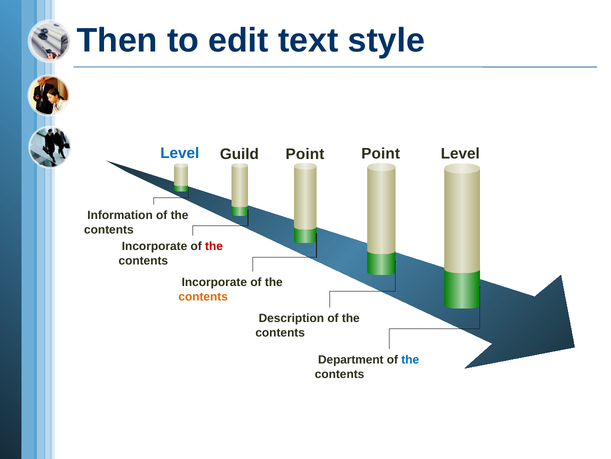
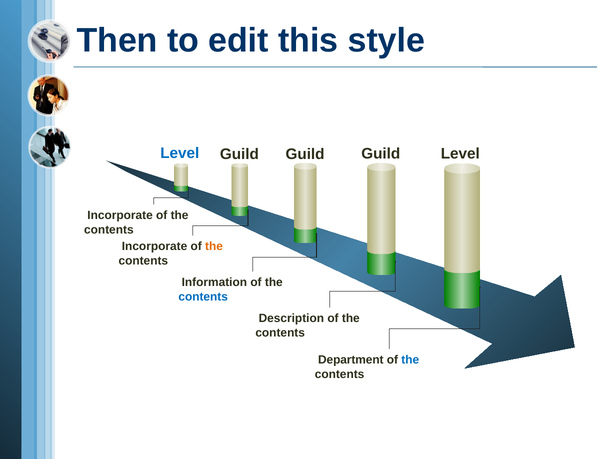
text: text -> this
Point at (381, 154): Point -> Guild
Point at (305, 154): Point -> Guild
Information at (120, 215): Information -> Incorporate
the at (214, 246) colour: red -> orange
Incorporate at (214, 282): Incorporate -> Information
contents at (203, 296) colour: orange -> blue
